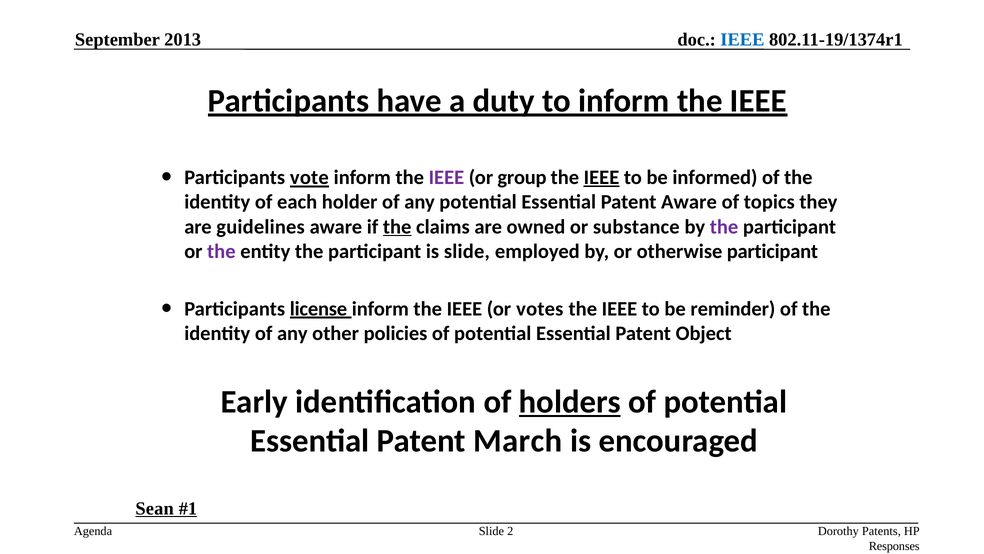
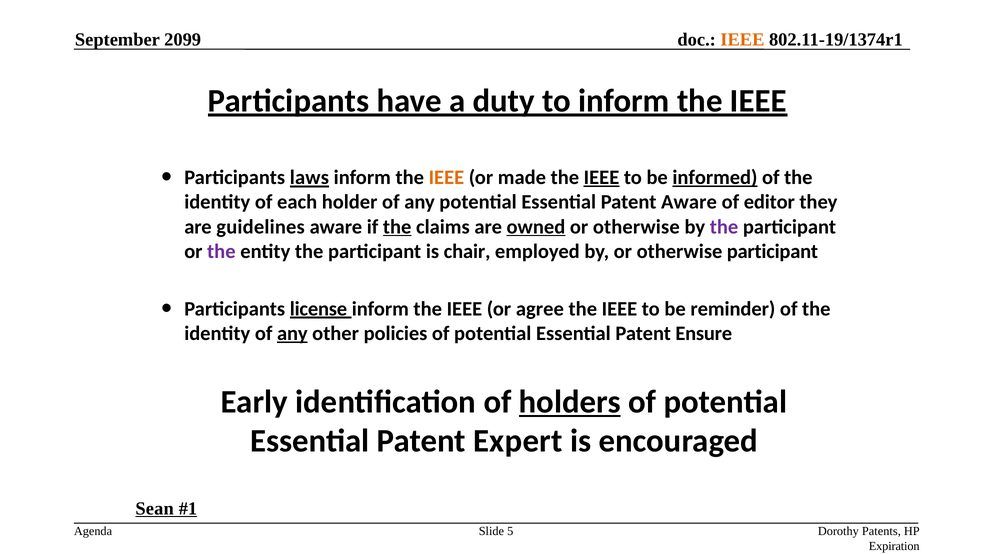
2013: 2013 -> 2099
IEEE at (742, 39) colour: blue -> orange
vote: vote -> laws
IEEE at (446, 177) colour: purple -> orange
group: group -> made
informed underline: none -> present
topics: topics -> editor
owned underline: none -> present
substance at (636, 227): substance -> otherwise
is slide: slide -> chair
votes: votes -> agree
any at (292, 333) underline: none -> present
Object: Object -> Ensure
March: March -> Expert
2: 2 -> 5
Responses: Responses -> Expiration
